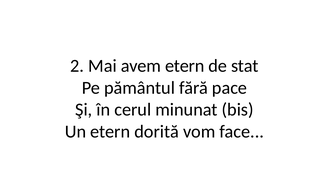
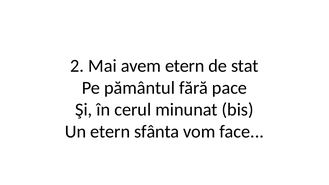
dorită: dorită -> sfânta
